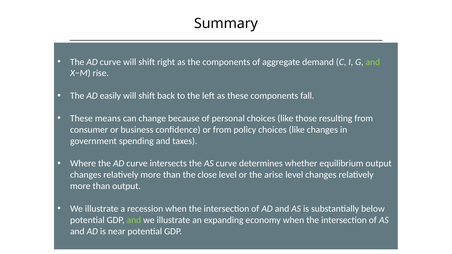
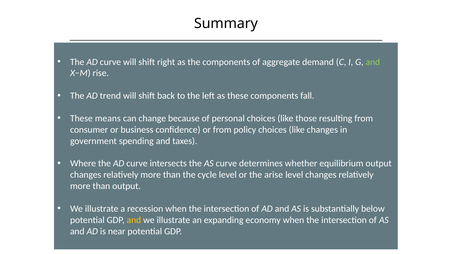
easily: easily -> trend
close: close -> cycle
and at (134, 220) colour: light green -> yellow
